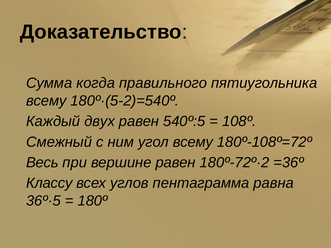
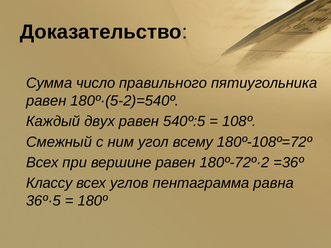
когда: когда -> число
всему at (46, 101): всему -> равен
Весь at (42, 163): Весь -> Всех
